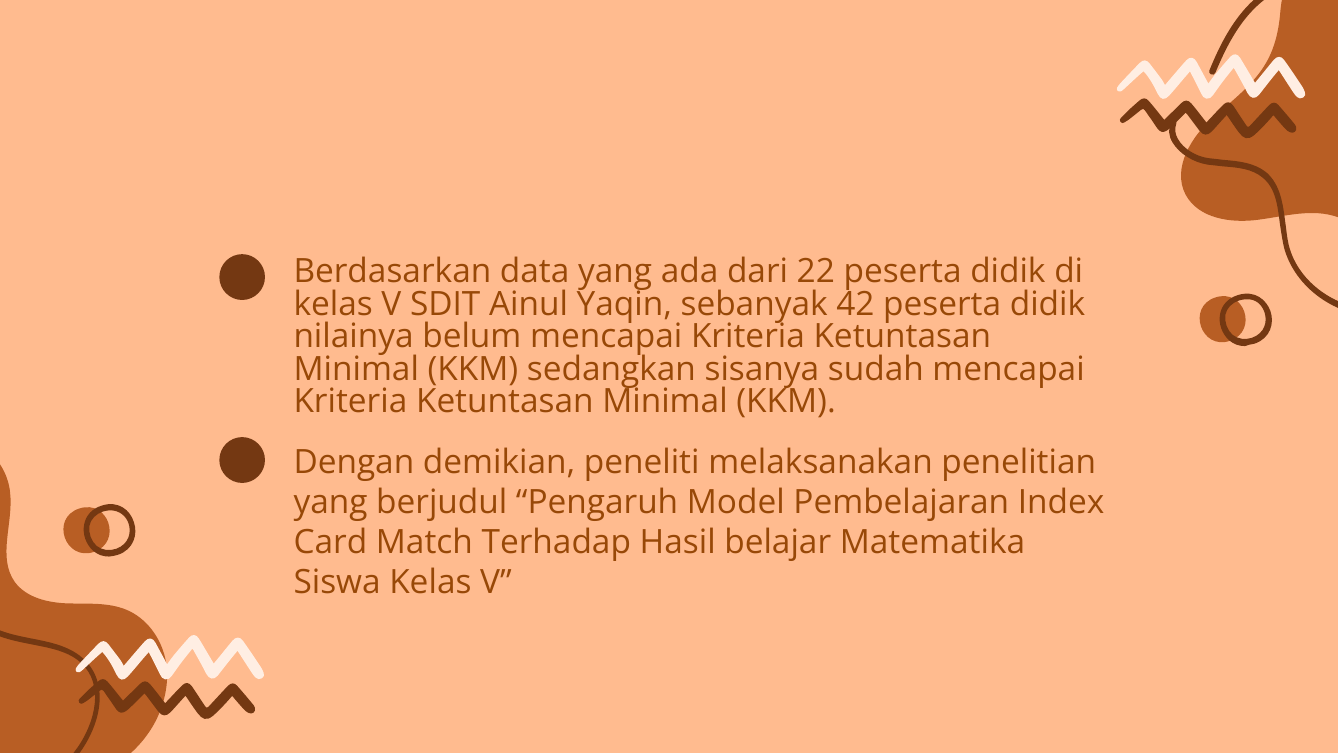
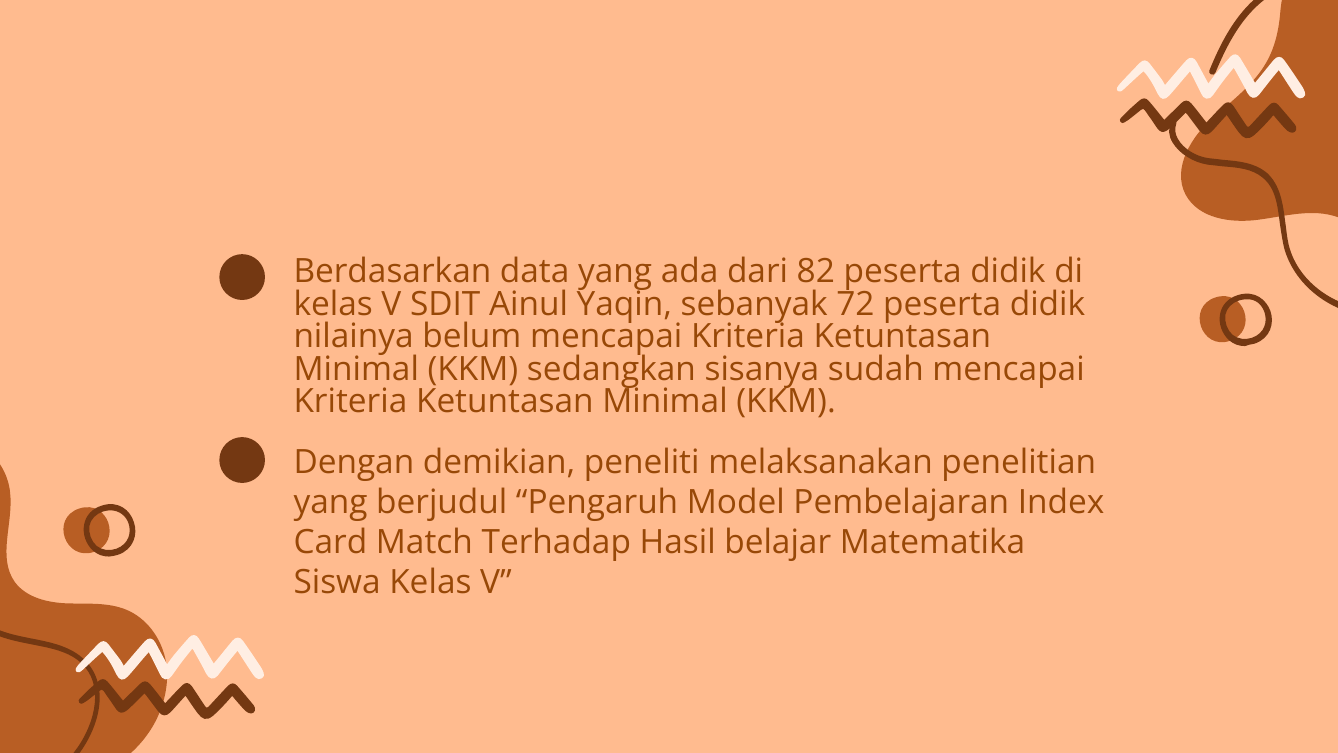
22: 22 -> 82
42: 42 -> 72
